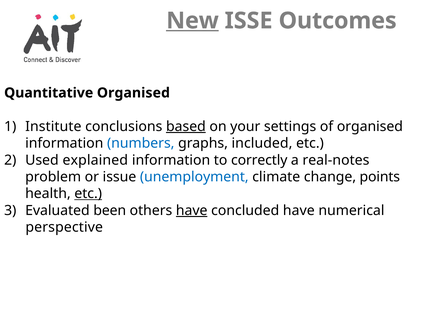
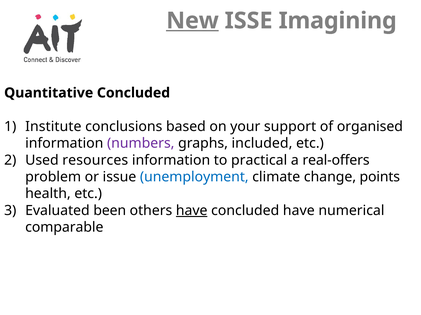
Outcomes: Outcomes -> Imagining
Quantitative Organised: Organised -> Concluded
based underline: present -> none
settings: settings -> support
numbers colour: blue -> purple
explained: explained -> resources
correctly: correctly -> practical
real-notes: real-notes -> real-offers
etc at (88, 194) underline: present -> none
perspective: perspective -> comparable
